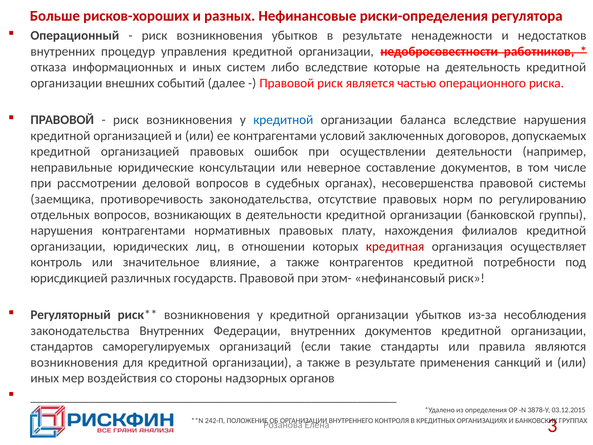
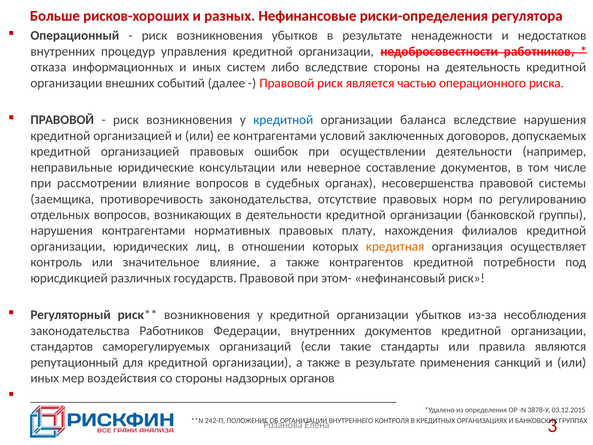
вследствие которые: которые -> стороны
рассмотрении деловой: деловой -> влияние
кредитная colour: red -> orange
законодательства Внутренних: Внутренних -> Работников
возникновения at (74, 362): возникновения -> репутационный
